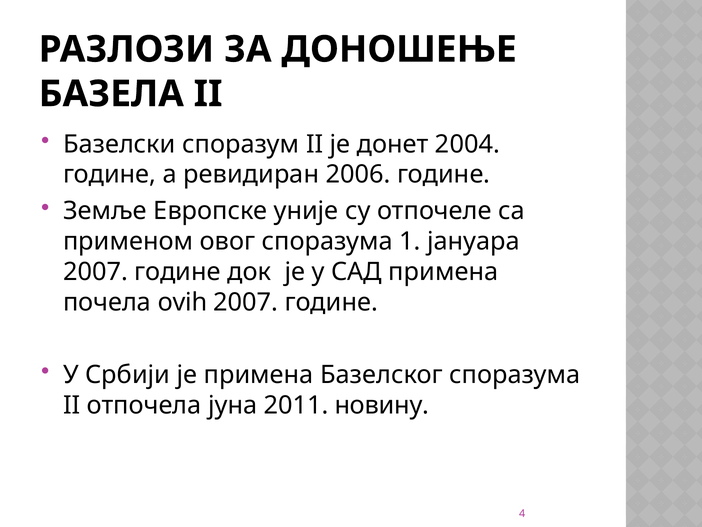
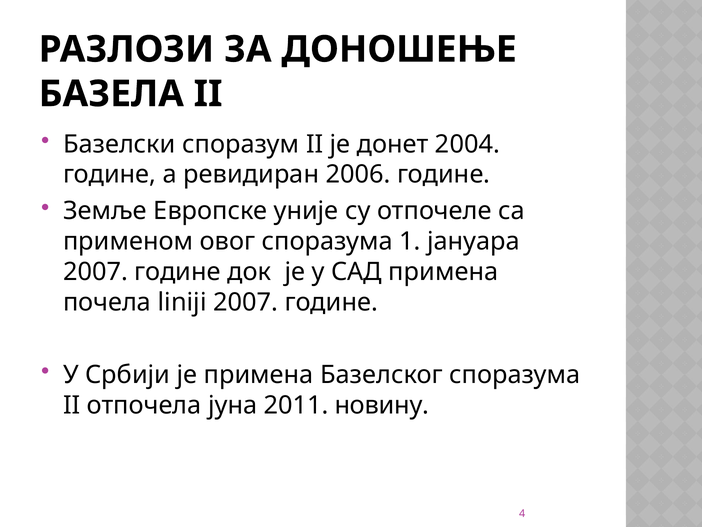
ovih: ovih -> liniji
